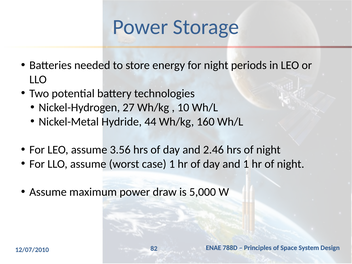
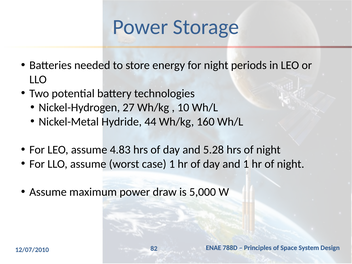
3.56: 3.56 -> 4.83
2.46: 2.46 -> 5.28
